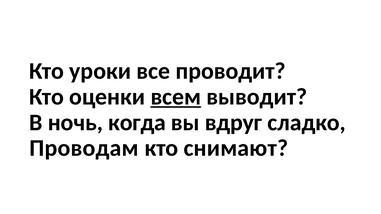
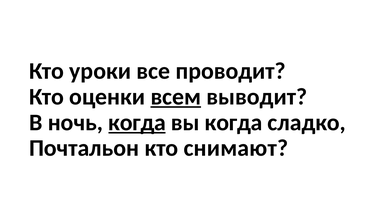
когда at (137, 123) underline: none -> present
вы вдруг: вдруг -> когда
Проводам: Проводам -> Почтальон
